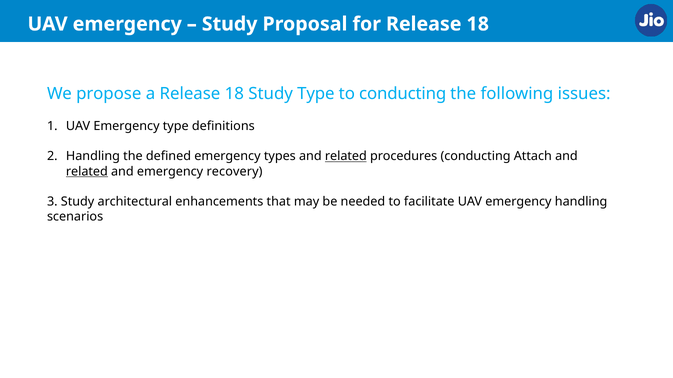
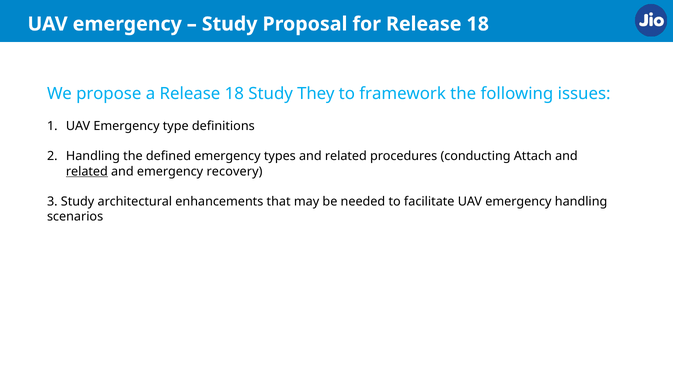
Study Type: Type -> They
to conducting: conducting -> framework
related at (346, 156) underline: present -> none
